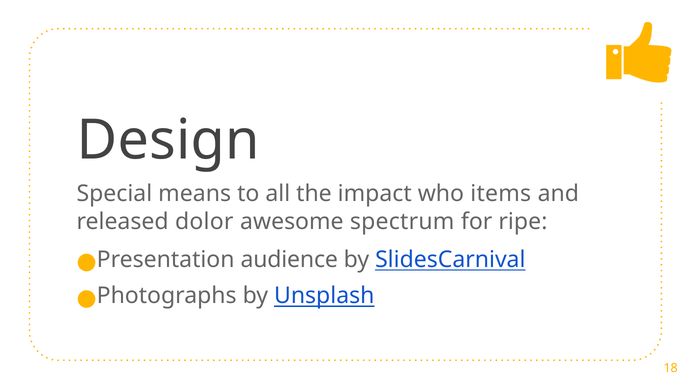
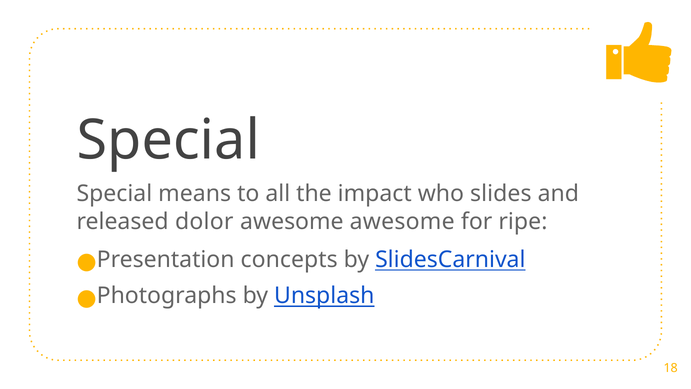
Design at (168, 140): Design -> Special
items: items -> slides
awesome spectrum: spectrum -> awesome
audience: audience -> concepts
